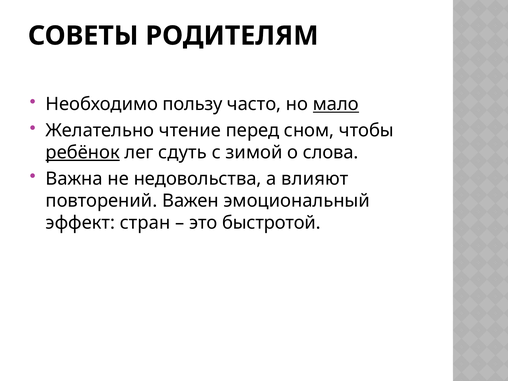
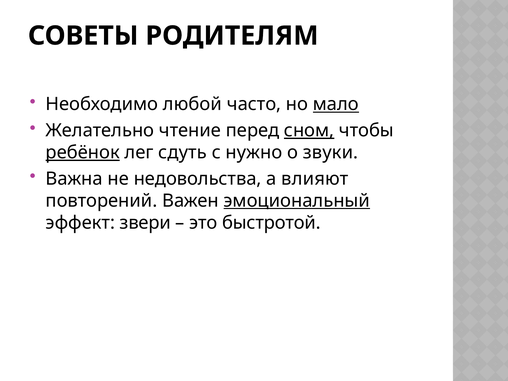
пользу: пользу -> любой
сном underline: none -> present
зимой: зимой -> нужно
слова: слова -> звуки
эмоциональный underline: none -> present
стран: стран -> звери
